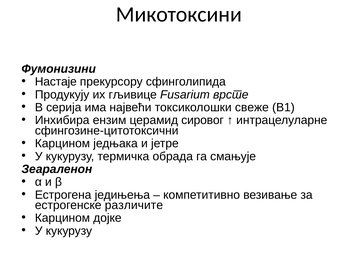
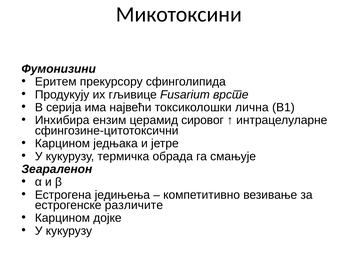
Настаје: Настаје -> Еритем
свеже: свеже -> лична
